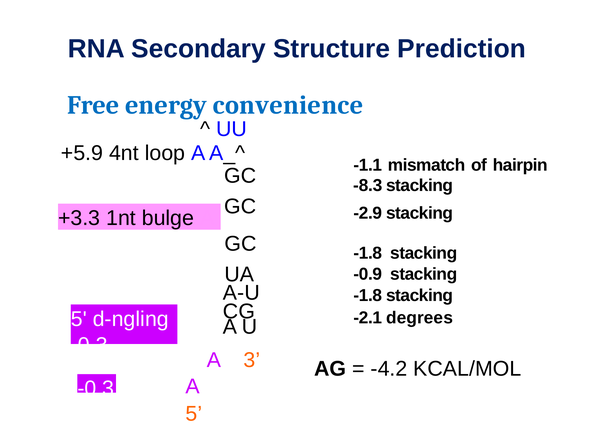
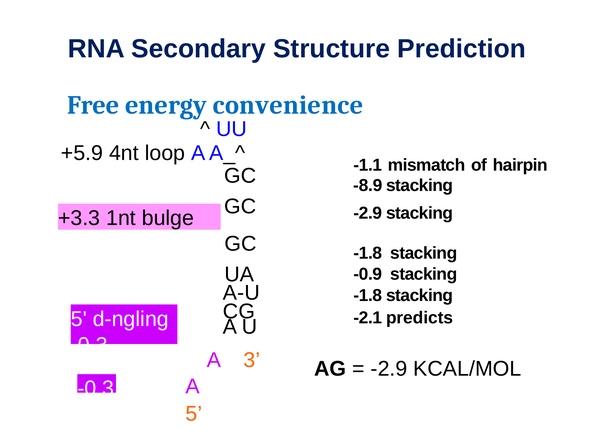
-8.3: -8.3 -> -8.9
degrees: degrees -> predicts
-4.2 at (389, 369): -4.2 -> -2.9
